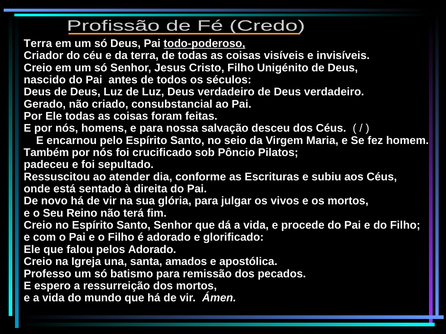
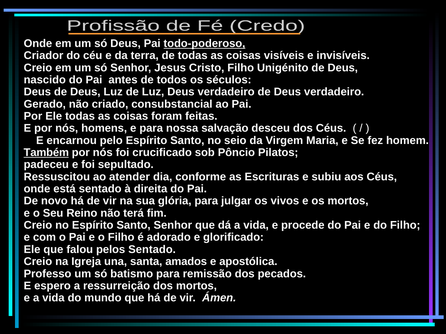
Terra at (38, 44): Terra -> Onde
Também underline: none -> present
pelos Adorado: Adorado -> Sentado
